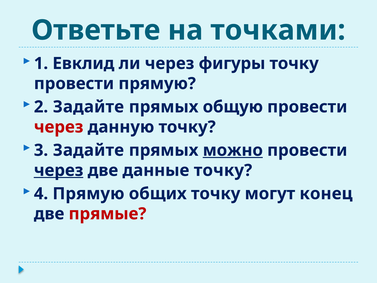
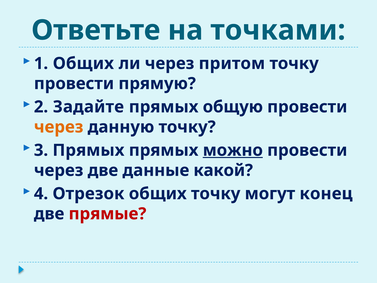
1 Евклид: Евклид -> Общих
фигуры: фигуры -> притом
через at (59, 127) colour: red -> orange
3 Задайте: Задайте -> Прямых
через at (59, 170) underline: present -> none
данные точку: точку -> какой
4 Прямую: Прямую -> Отрезок
